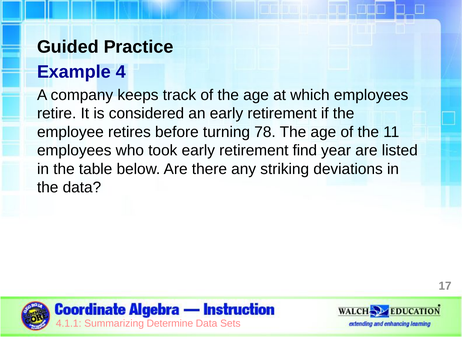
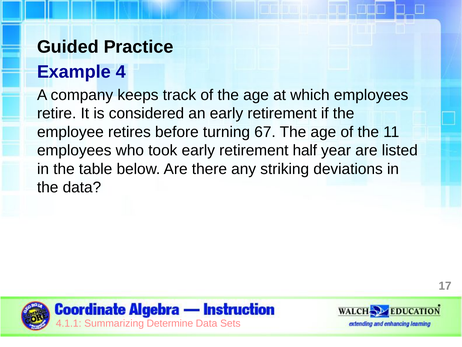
78: 78 -> 67
find: find -> half
